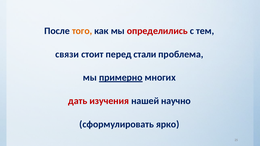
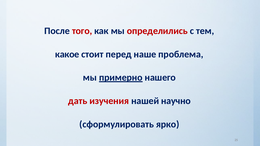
того colour: orange -> red
связи: связи -> какое
стали: стали -> наше
многих: многих -> нашего
